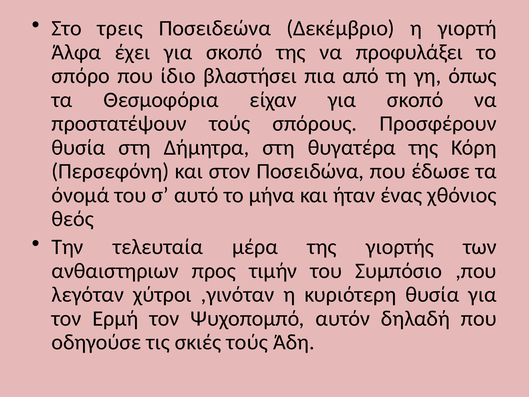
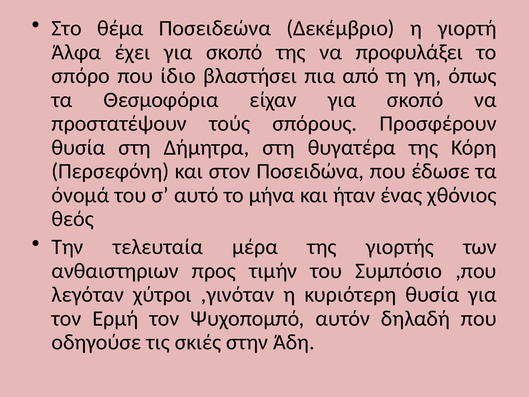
τρεις: τρεις -> θέμα
σκιές τούς: τούς -> στην
